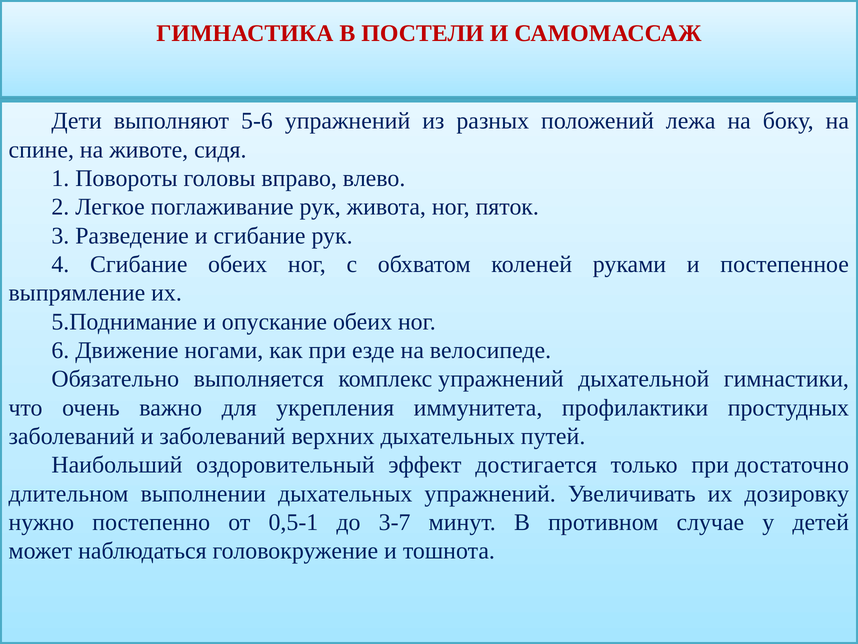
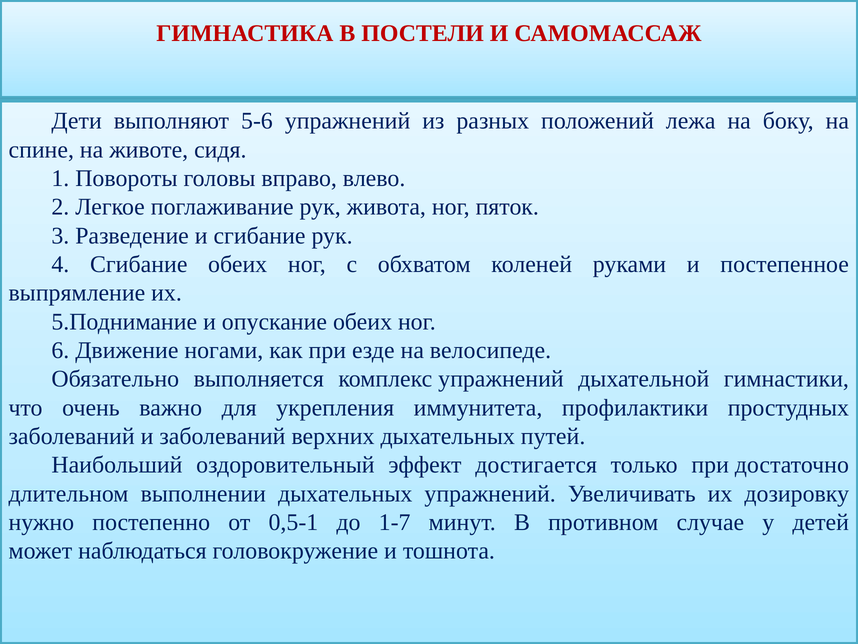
3-7: 3-7 -> 1-7
